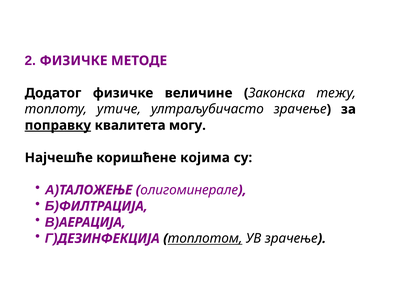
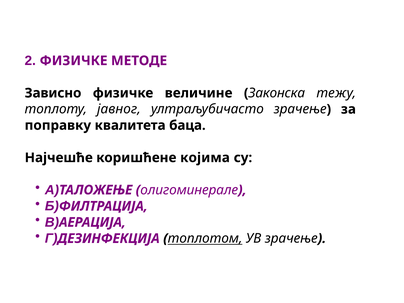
Додатог: Додатог -> Зависно
утиче: утиче -> јавног
поправку underline: present -> none
могу: могу -> баца
